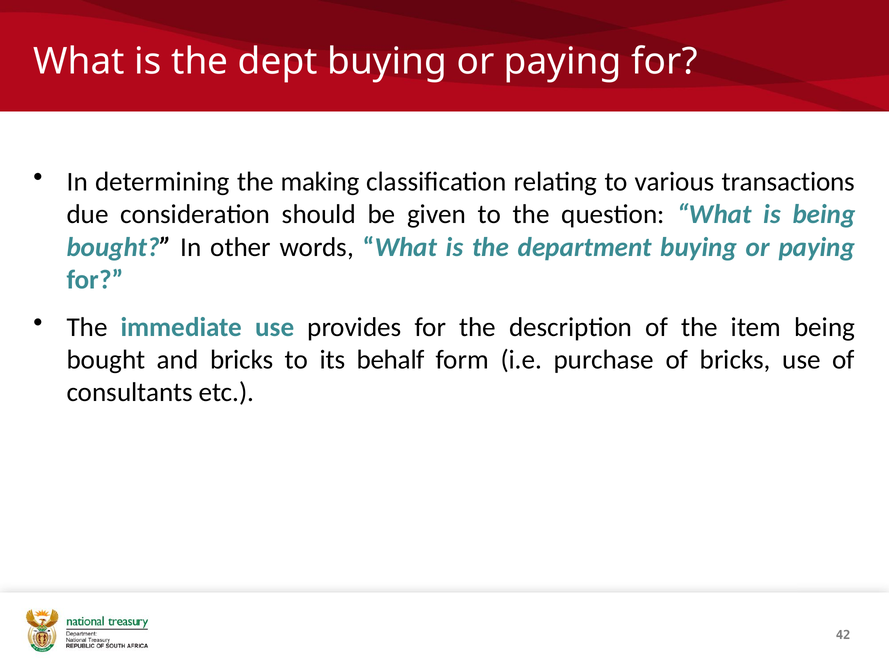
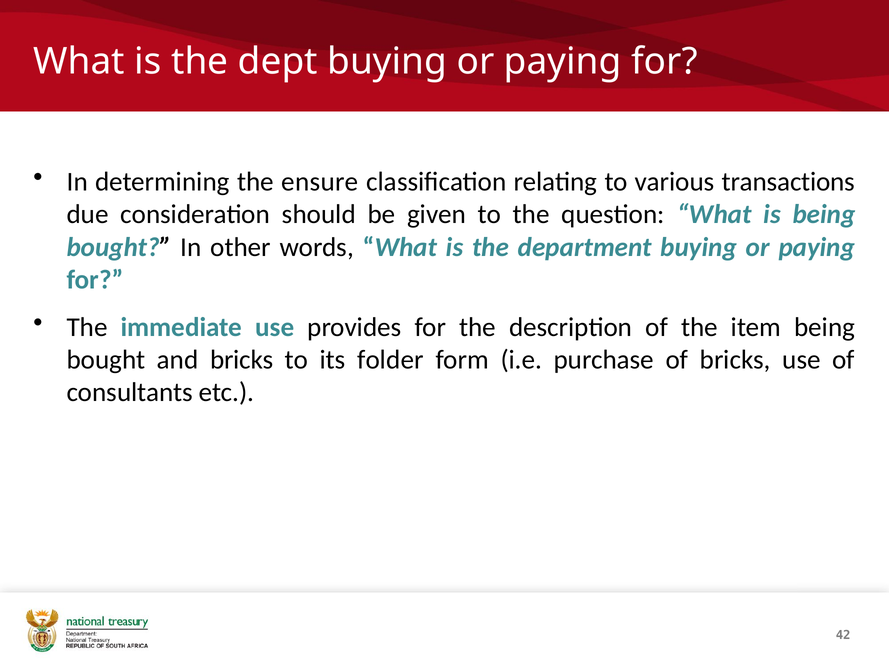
making: making -> ensure
behalf: behalf -> folder
